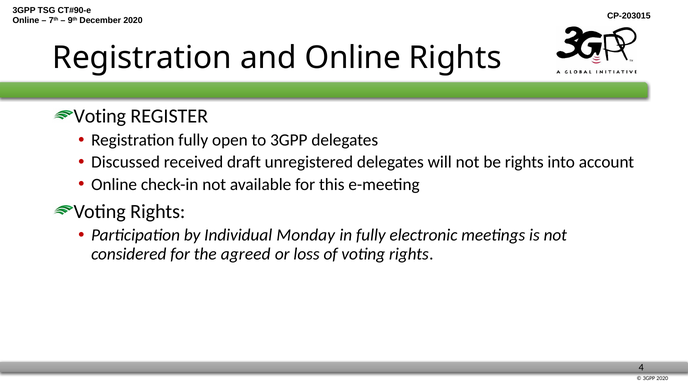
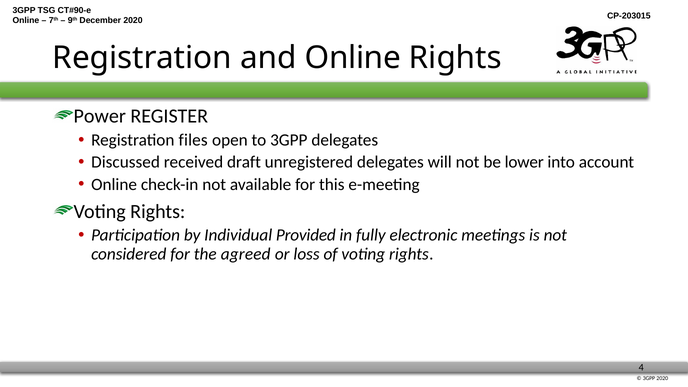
Voting at (100, 116): Voting -> Power
Registration fully: fully -> files
be rights: rights -> lower
Monday: Monday -> Provided
